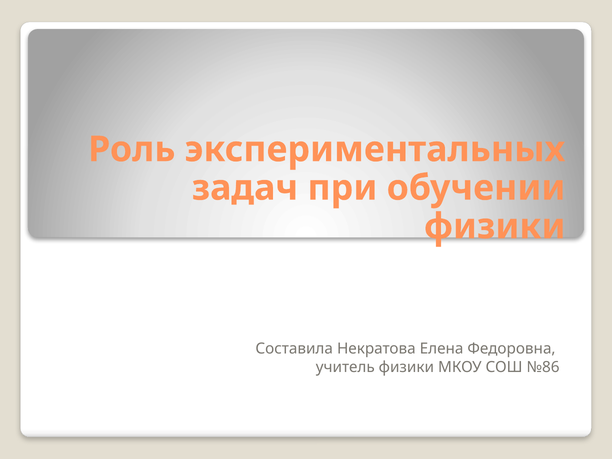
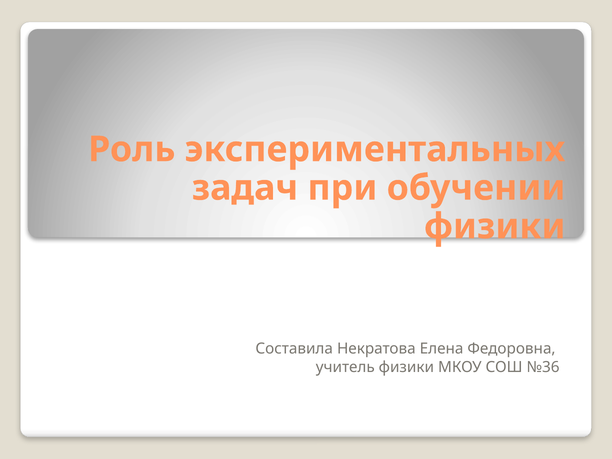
№86: №86 -> №36
